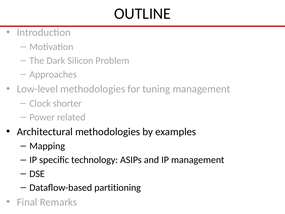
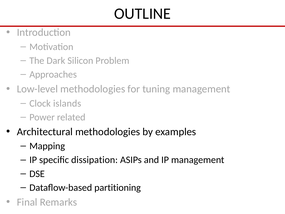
shorter: shorter -> islands
technology: technology -> dissipation
